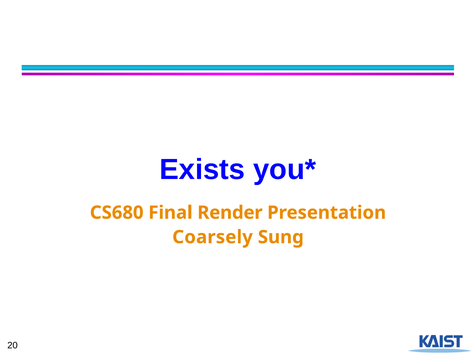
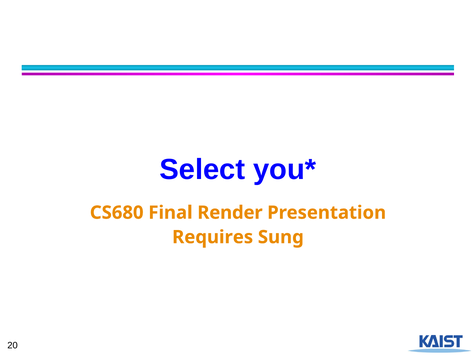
Exists: Exists -> Select
Coarsely: Coarsely -> Requires
